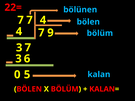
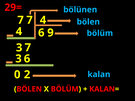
22=: 22= -> 29=
7 at (41, 33): 7 -> 6
5: 5 -> 2
